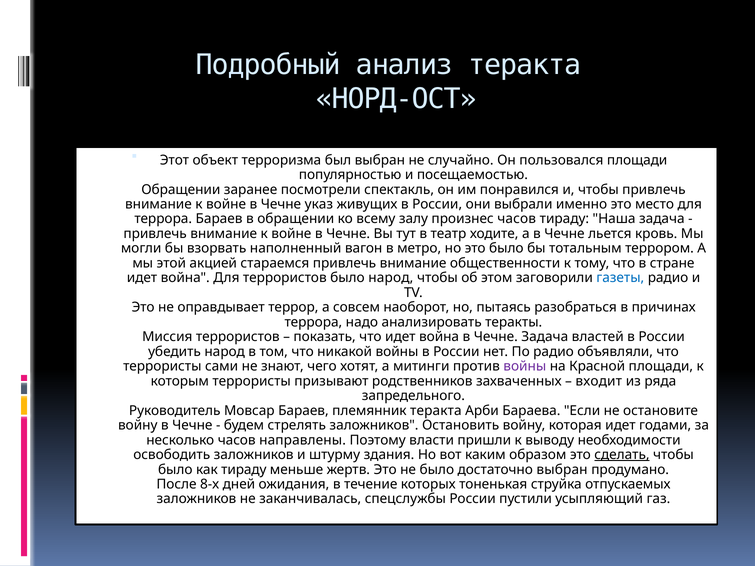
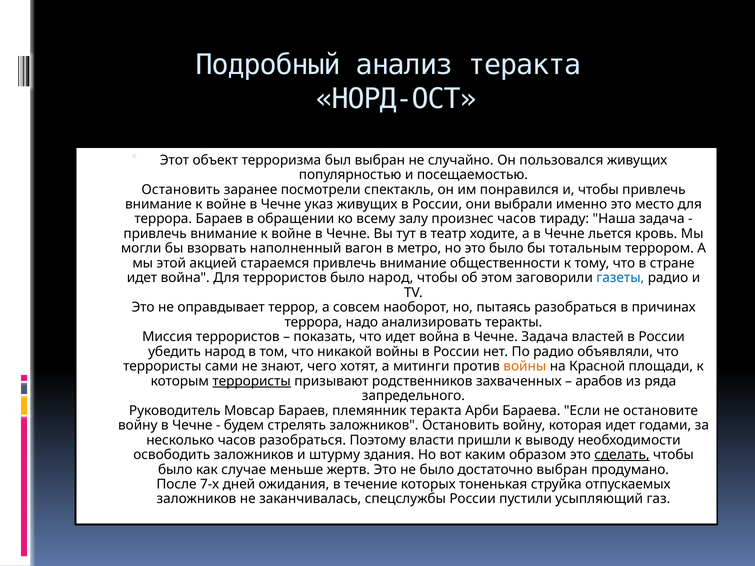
пользовался площади: площади -> живущих
Обращении at (181, 190): Обращении -> Остановить
войны at (525, 367) colour: purple -> orange
террористы at (252, 381) underline: none -> present
входит: входит -> арабов
часов направлены: направлены -> разобраться
как тираду: тираду -> случае
8-х: 8-х -> 7-х
